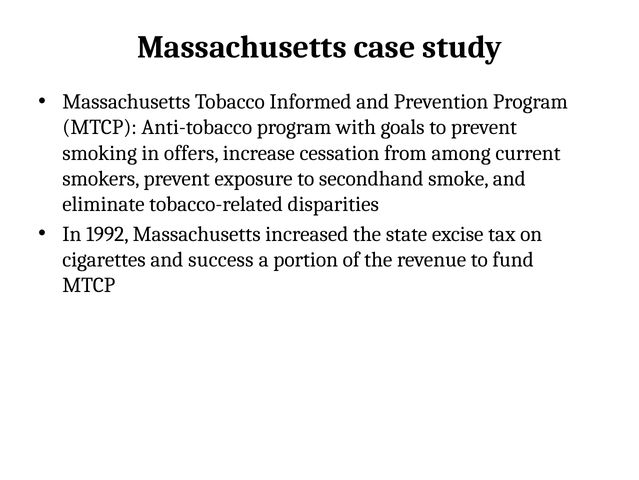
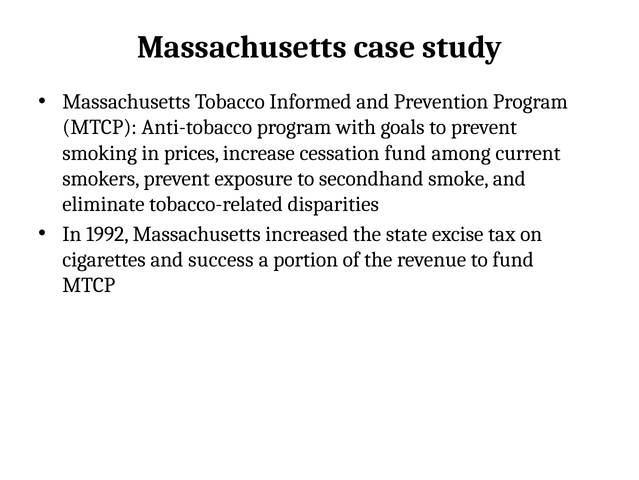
offers: offers -> prices
cessation from: from -> fund
